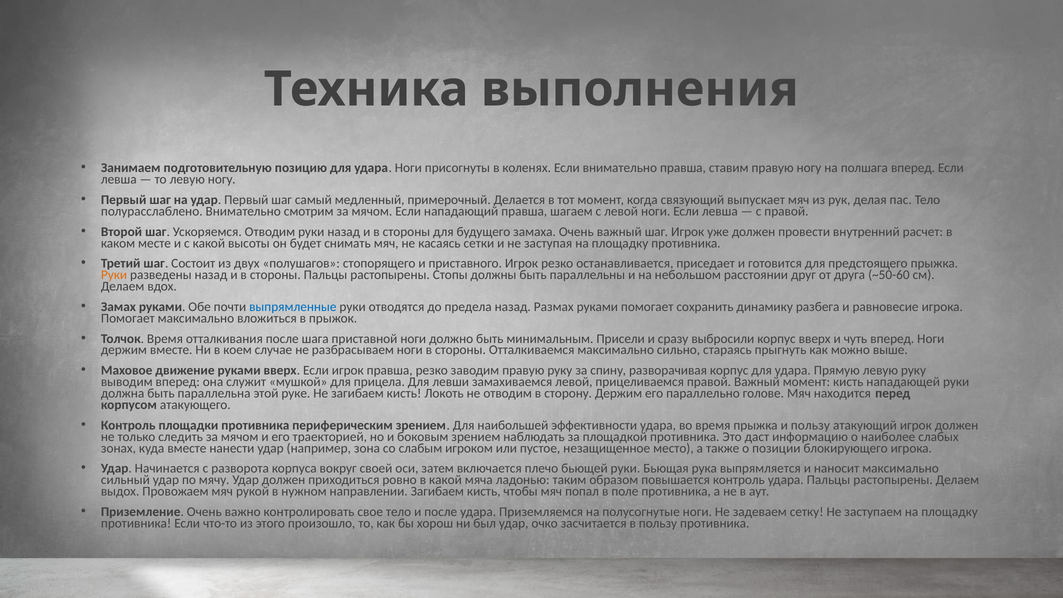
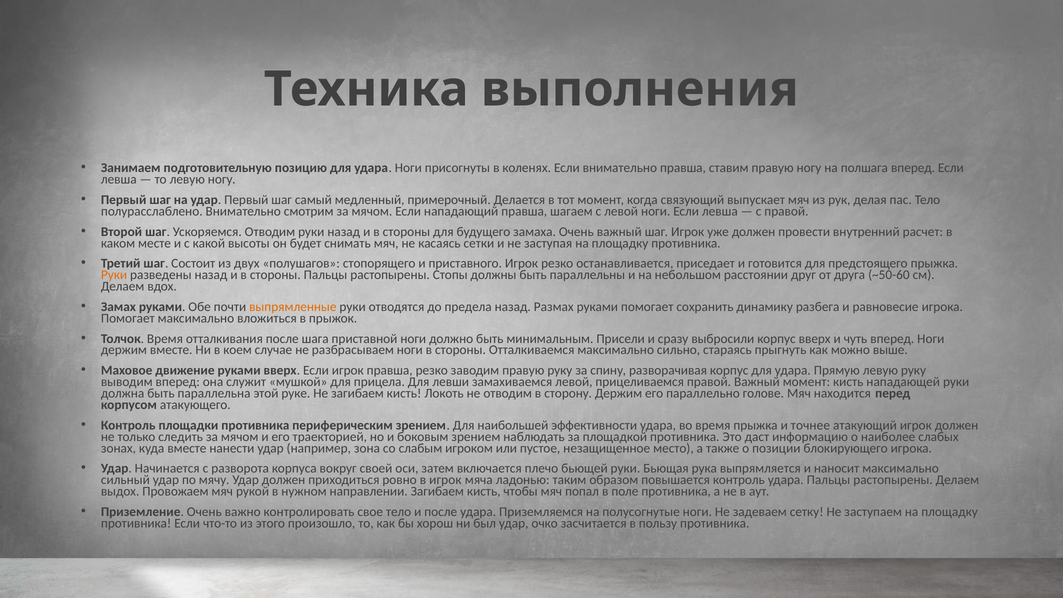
выпрямленные colour: blue -> orange
и пользу: пользу -> точнее
в какой: какой -> игрок
